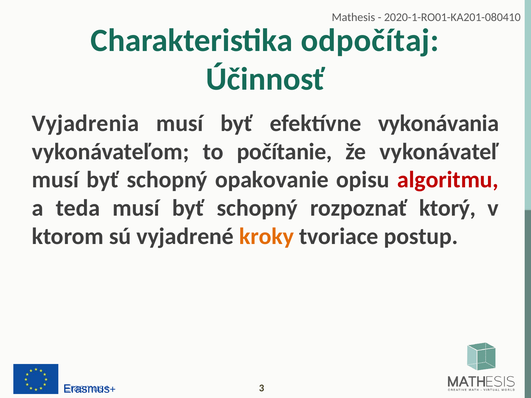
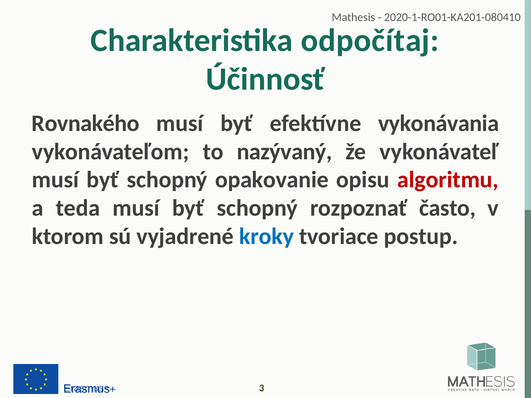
Vyjadrenia: Vyjadrenia -> Rovnakého
počítanie: počítanie -> nazývaný
ktorý: ktorý -> často
kroky colour: orange -> blue
